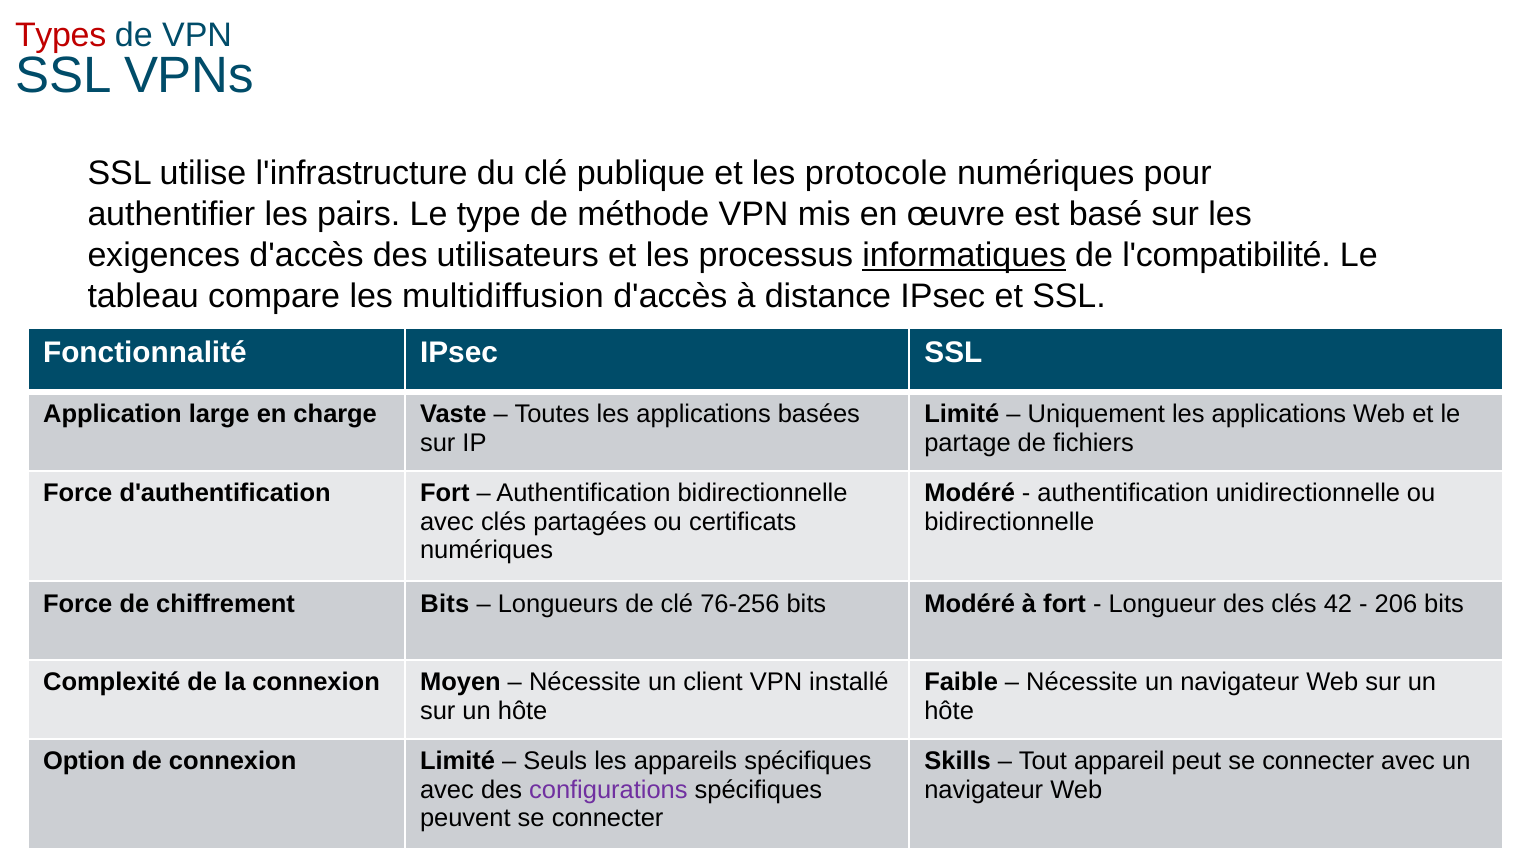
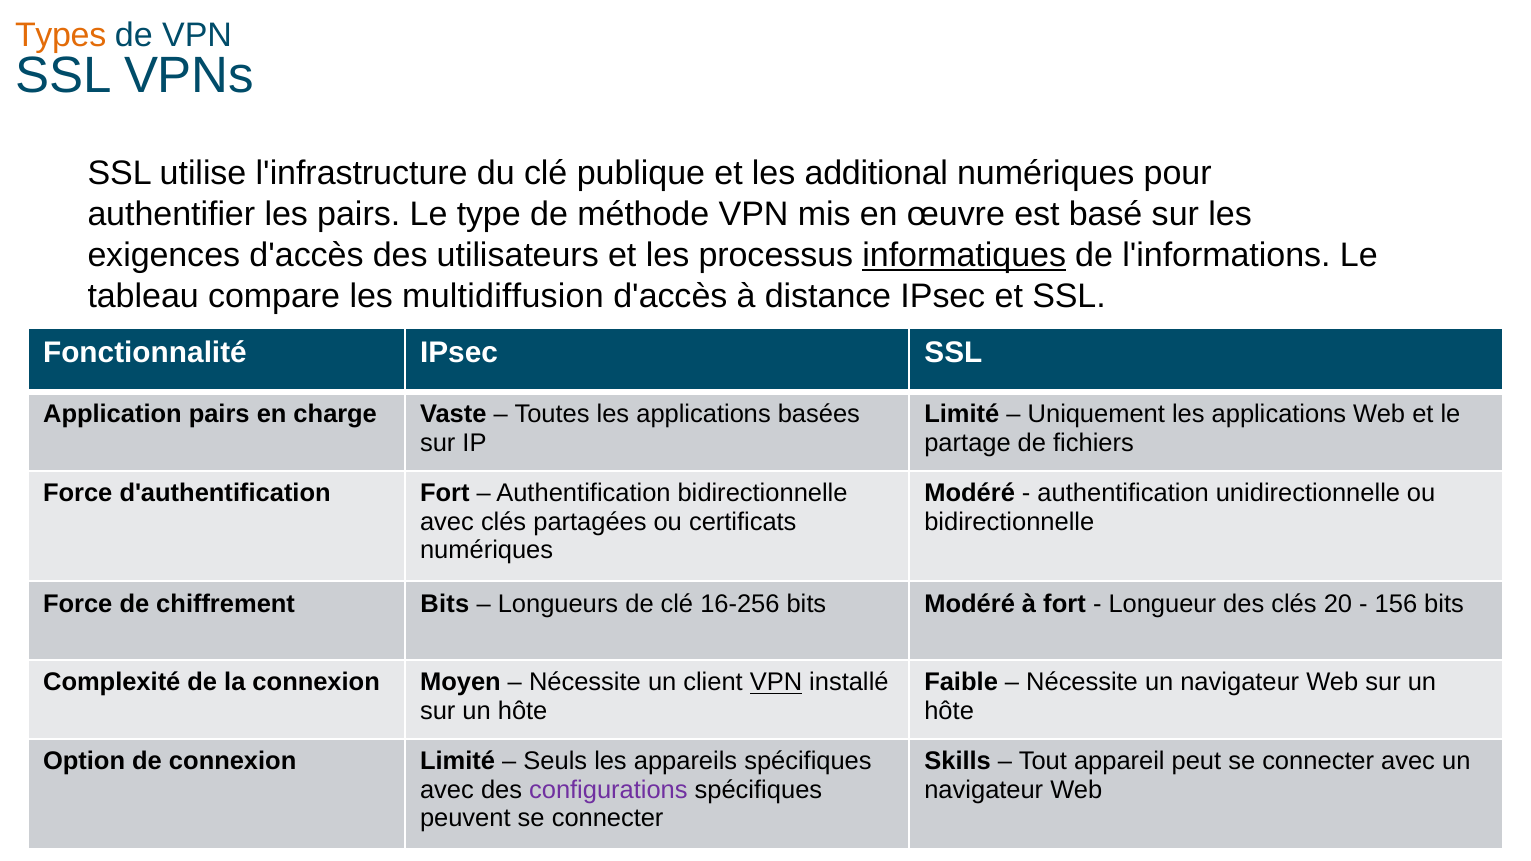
Types colour: red -> orange
protocole: protocole -> additional
l'compatibilité: l'compatibilité -> l'informations
Application large: large -> pairs
76-256: 76-256 -> 16-256
42: 42 -> 20
206: 206 -> 156
VPN at (776, 683) underline: none -> present
